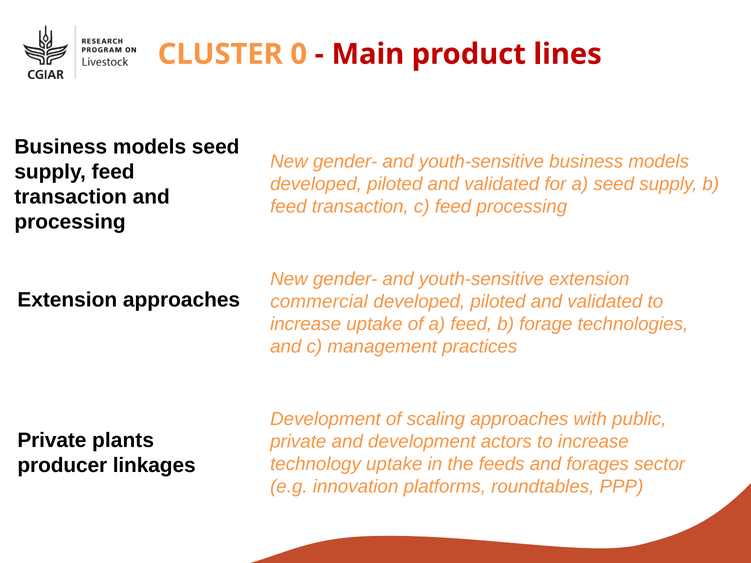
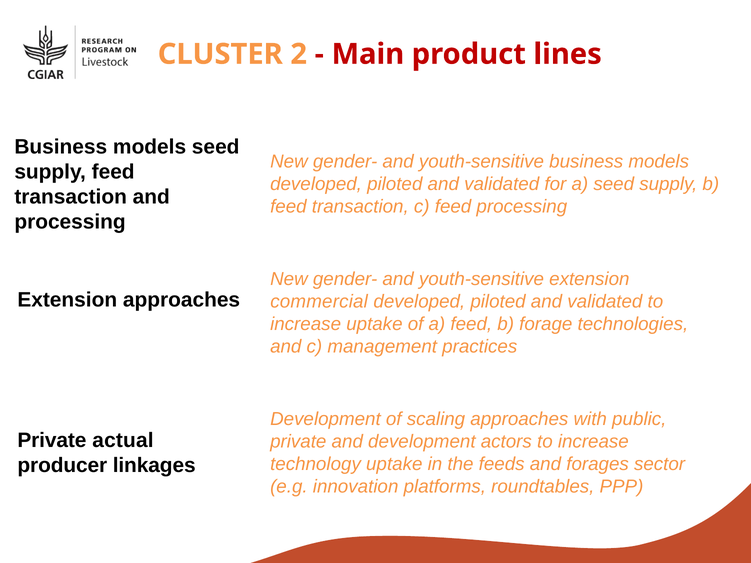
0: 0 -> 2
plants: plants -> actual
